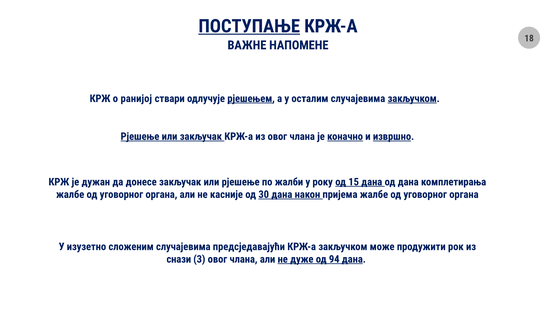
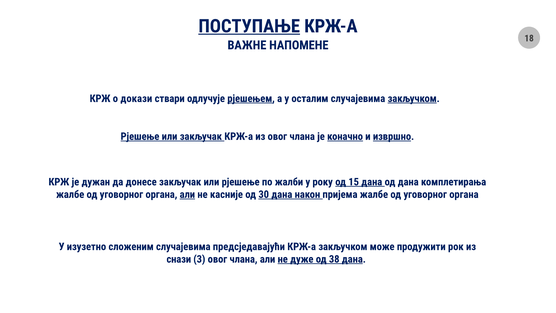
ранијој: ранијој -> докази
али at (187, 194) underline: none -> present
94: 94 -> 38
